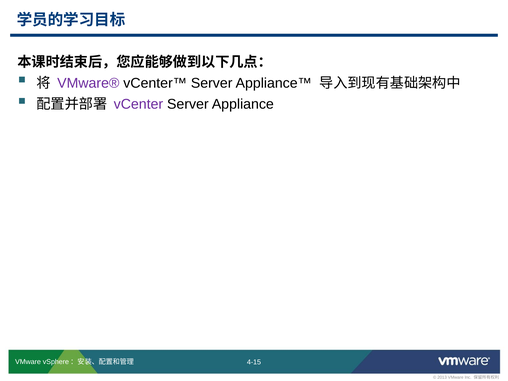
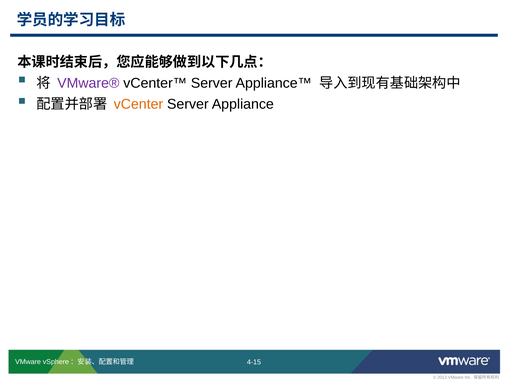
vCenter colour: purple -> orange
